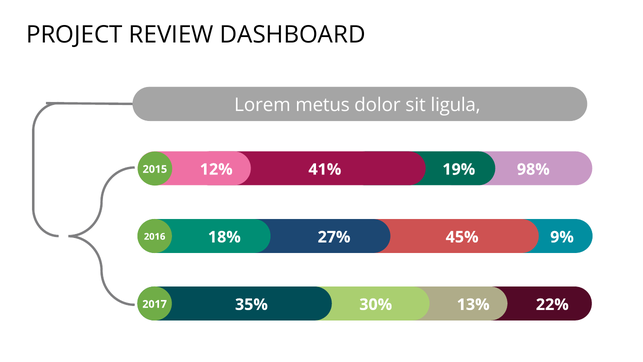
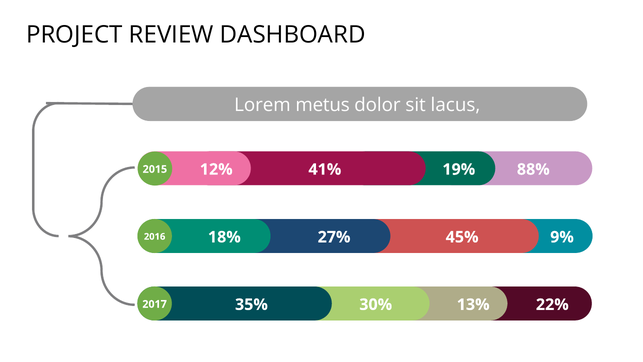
ligula: ligula -> lacus
98%: 98% -> 88%
